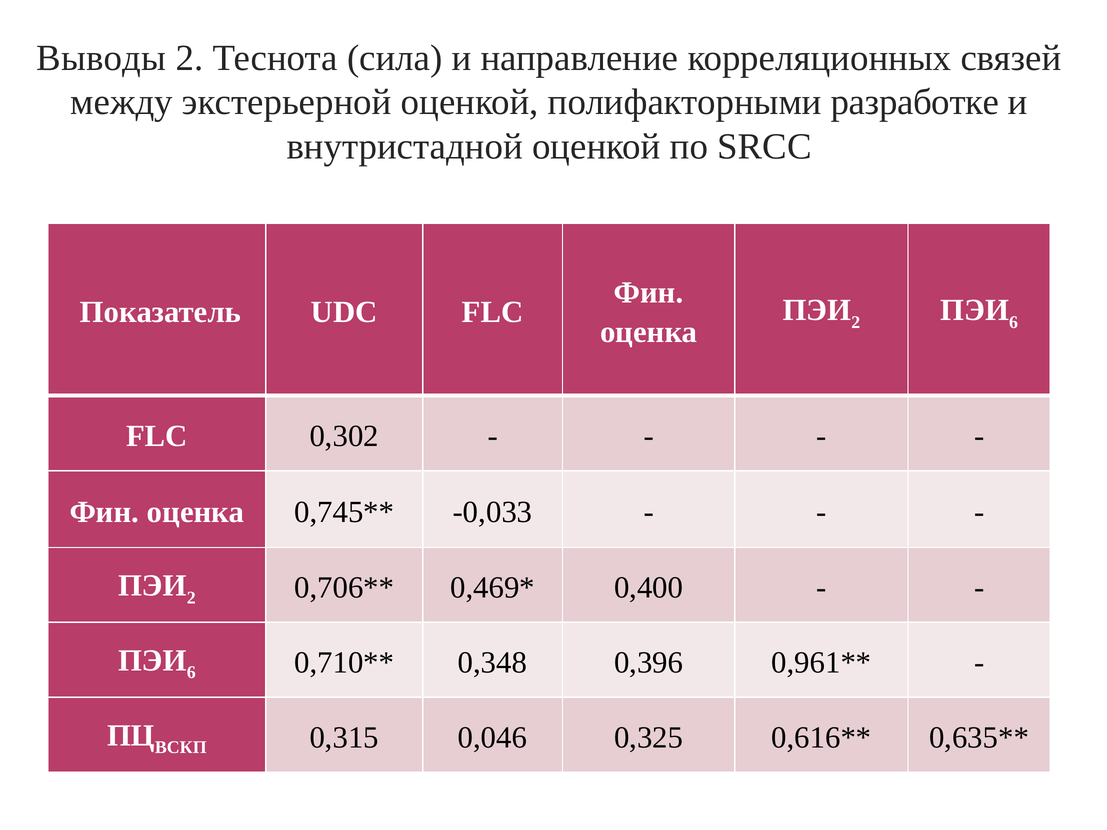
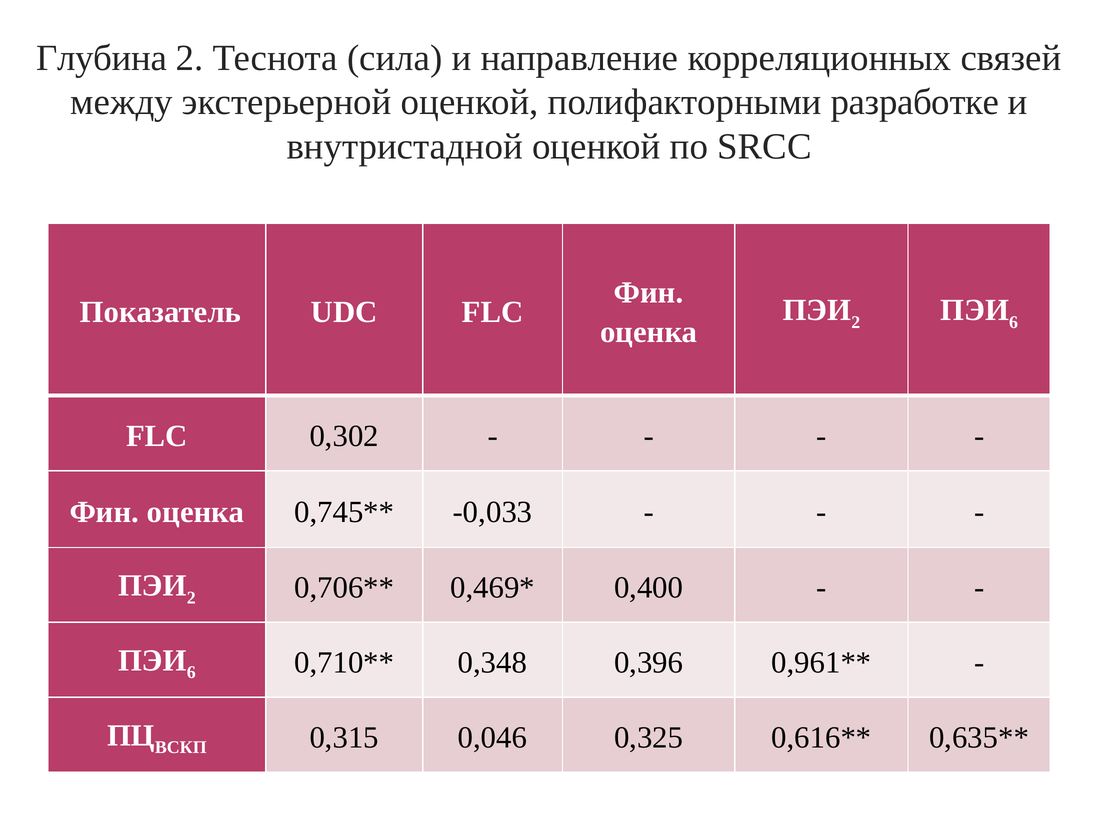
Выводы: Выводы -> Глубина
